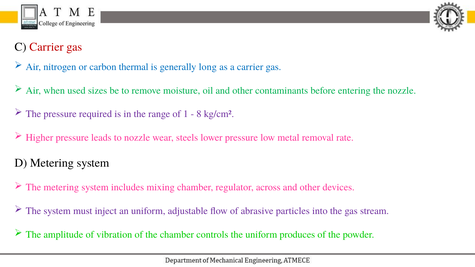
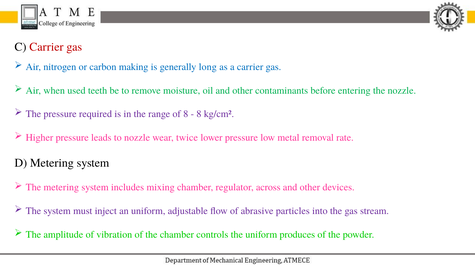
thermal: thermal -> making
sizes: sizes -> teeth
of 1: 1 -> 8
steels: steels -> twice
